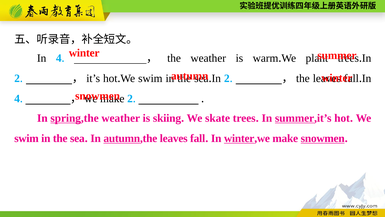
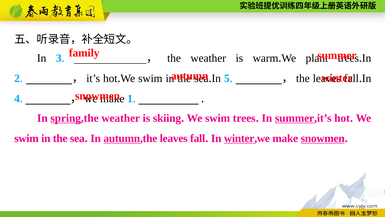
winter at (84, 53): winter -> family
4 at (59, 58): 4 -> 3
2 at (227, 78): 2 -> 5
2 at (130, 99): 2 -> 1
skate at (218, 118): skate -> swim
